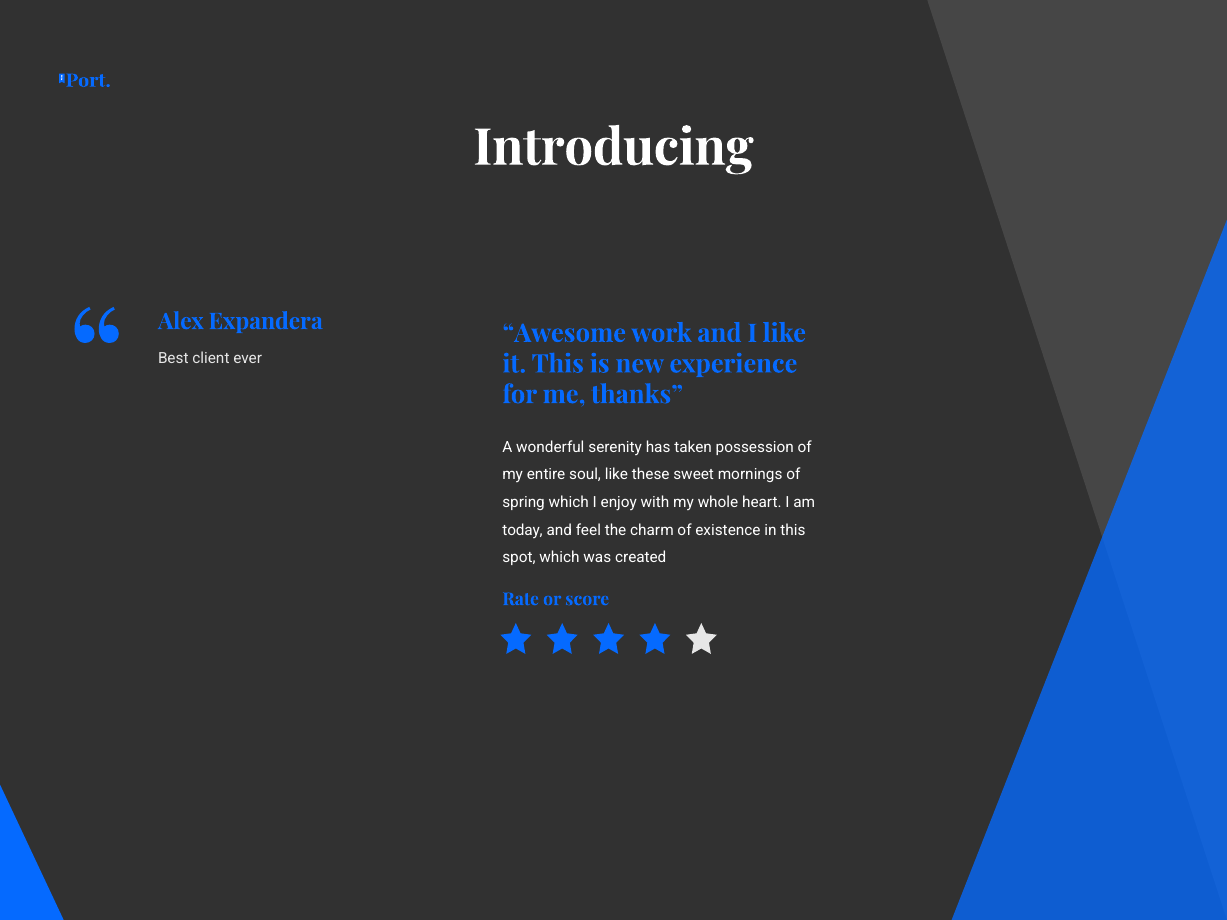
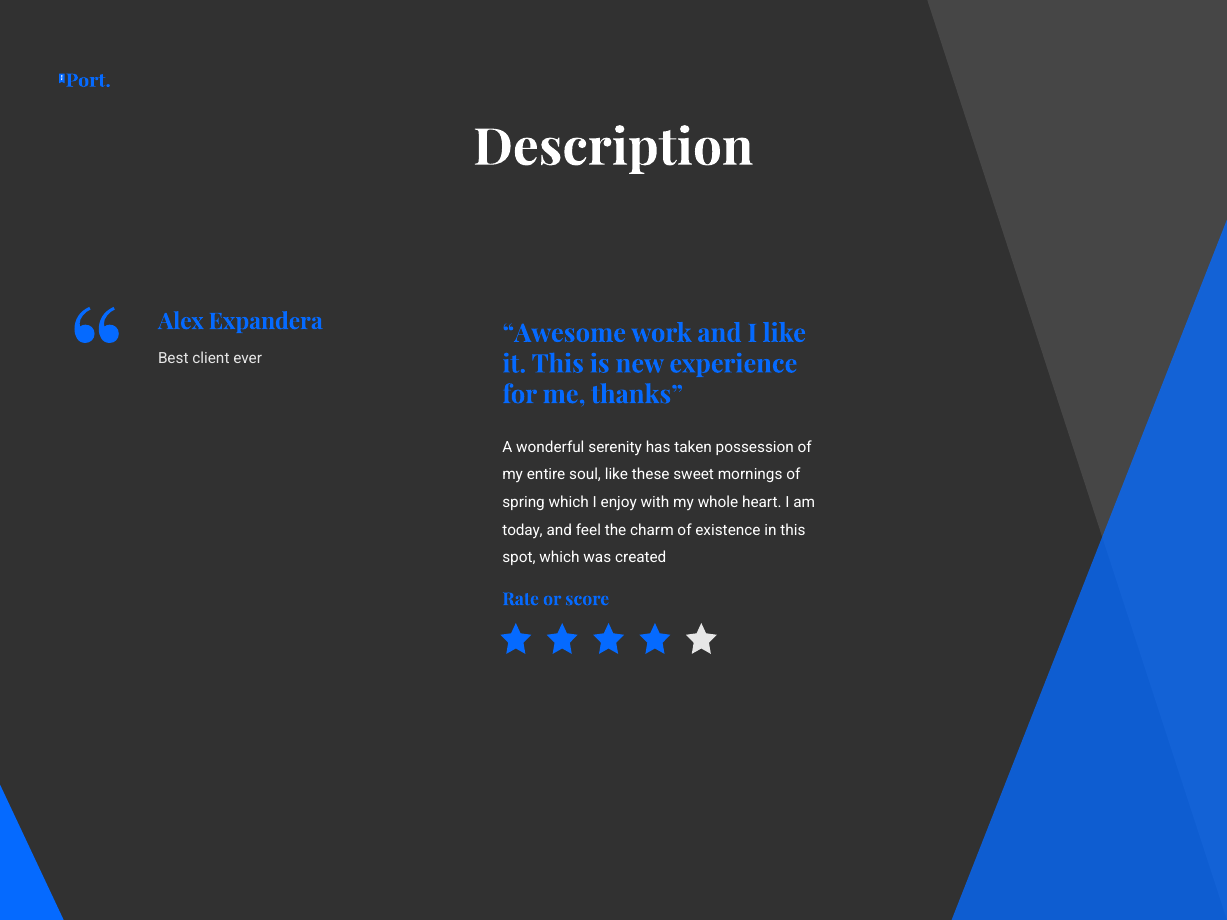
Introducing: Introducing -> Description
